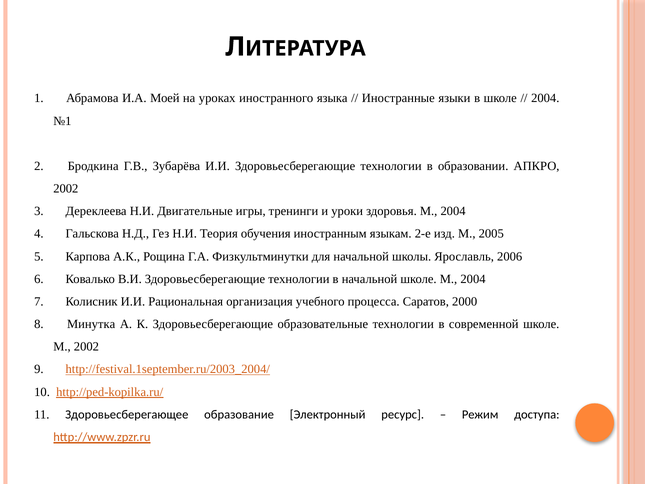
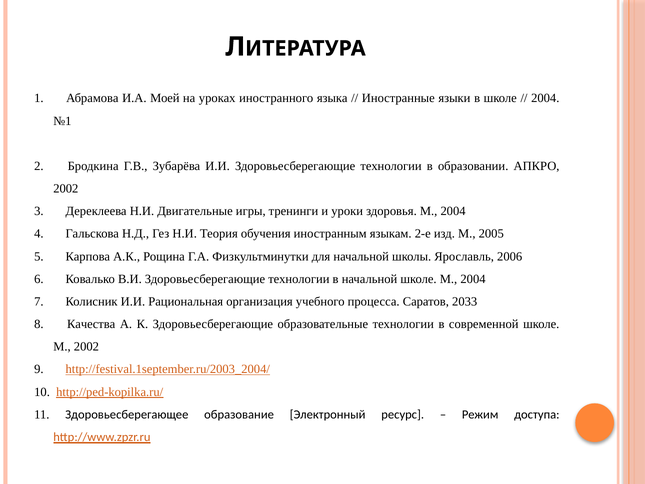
2000: 2000 -> 2033
Минутка: Минутка -> Качества
